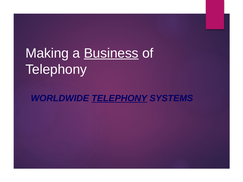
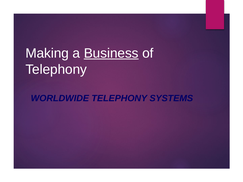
TELEPHONY at (119, 98) underline: present -> none
